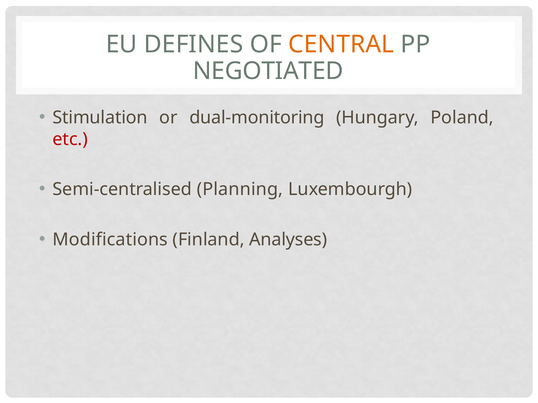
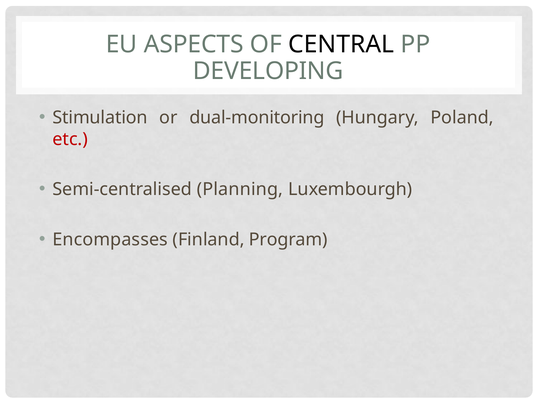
DEFINES: DEFINES -> ASPECTS
CENTRAL colour: orange -> black
NEGOTIATED: NEGOTIATED -> DEVELOPING
Modifications: Modifications -> Encompasses
Analyses: Analyses -> Program
